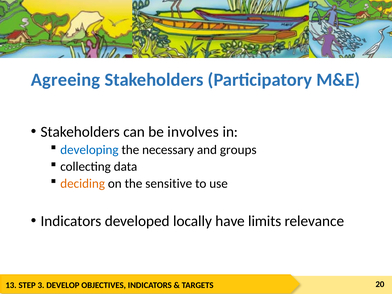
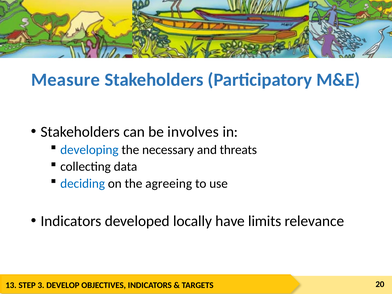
Agreeing: Agreeing -> Measure
groups: groups -> threats
deciding colour: orange -> blue
sensitive: sensitive -> agreeing
